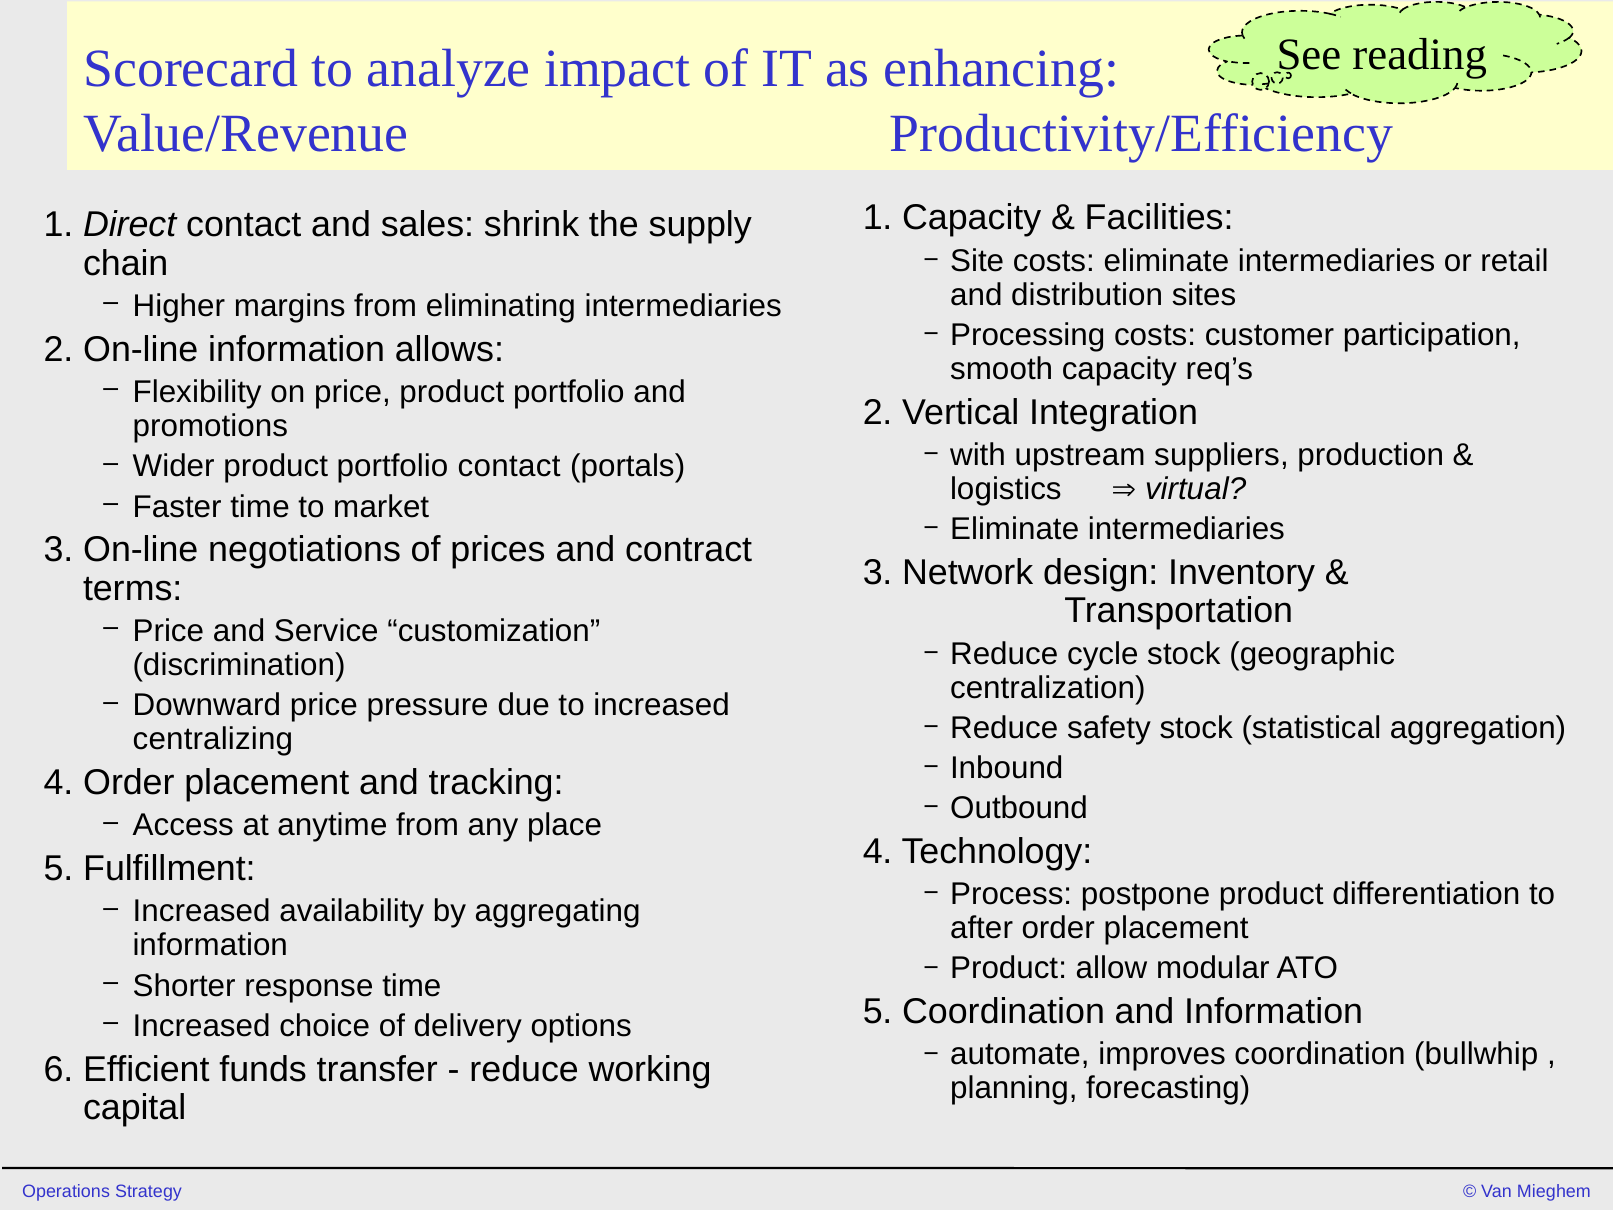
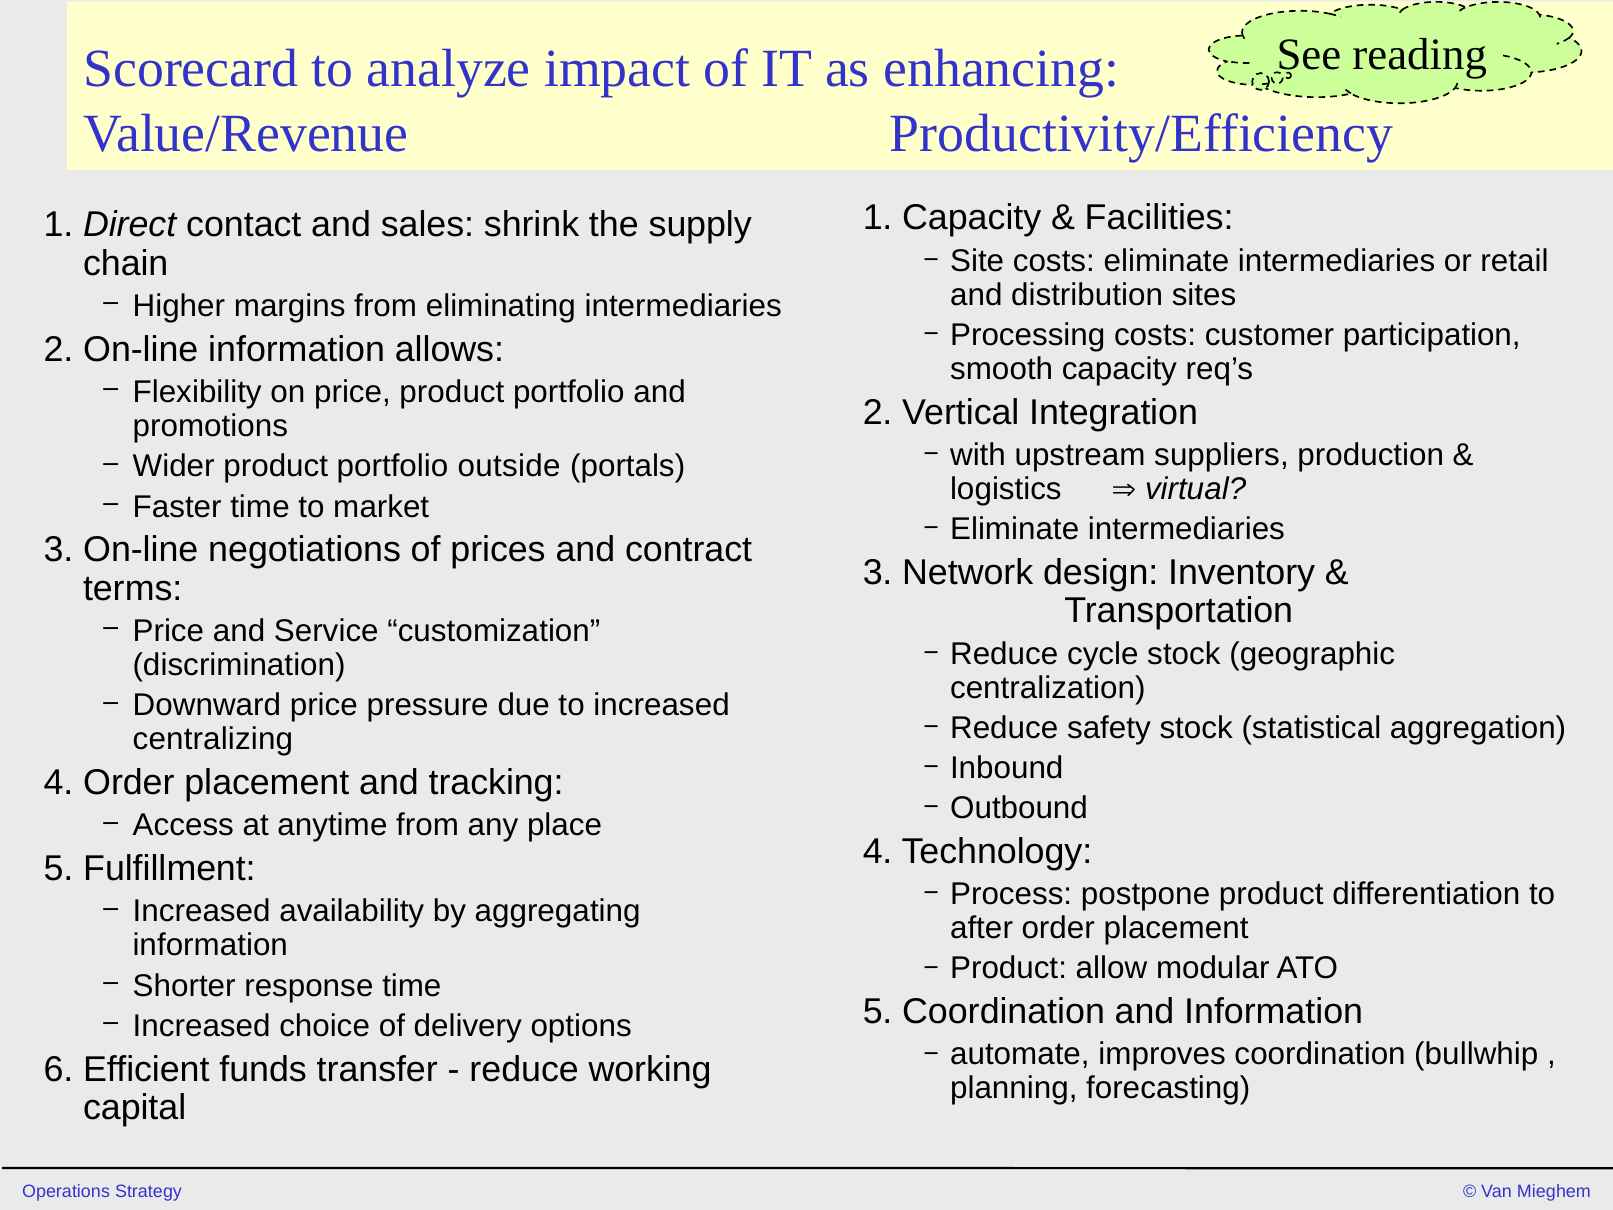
portfolio contact: contact -> outside
